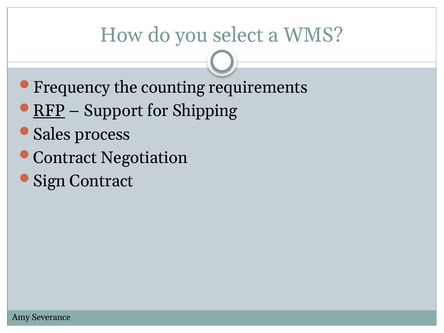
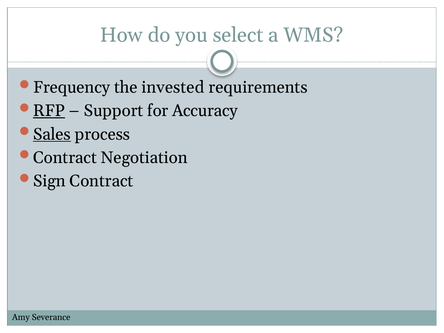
counting: counting -> invested
Shipping: Shipping -> Accuracy
Sales underline: none -> present
